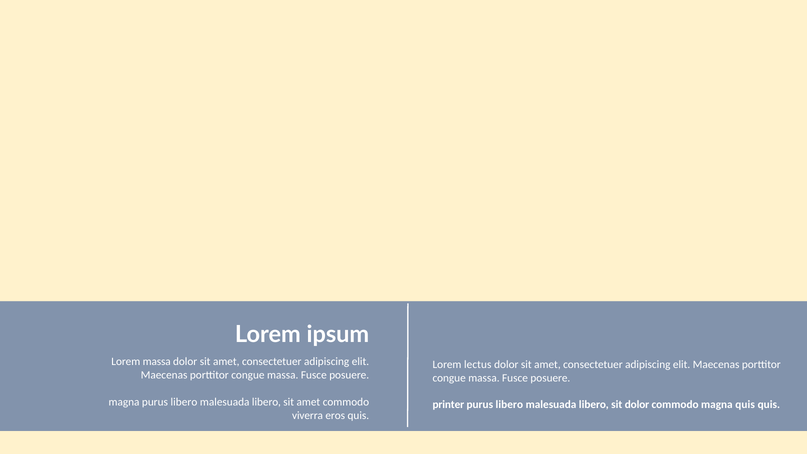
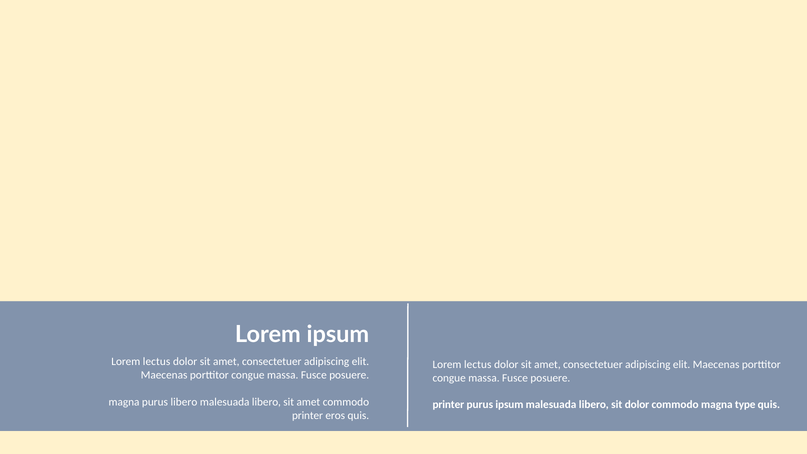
massa at (157, 362): massa -> lectus
libero at (509, 405): libero -> ipsum
magna quis: quis -> type
viverra at (307, 415): viverra -> printer
